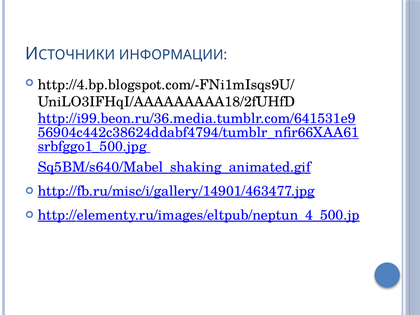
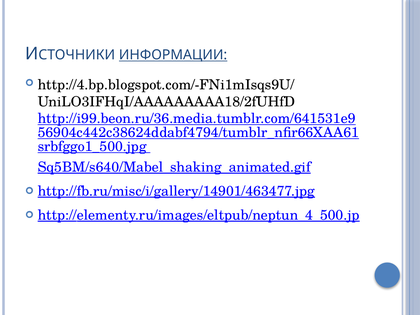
ИНФОРМАЦИИ underline: none -> present
